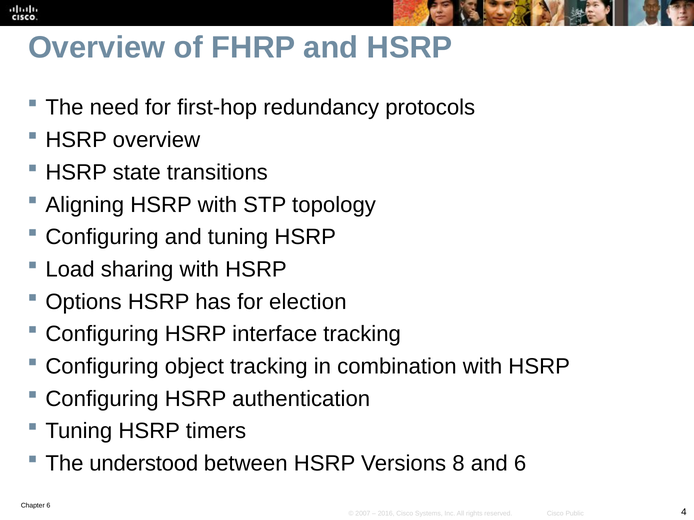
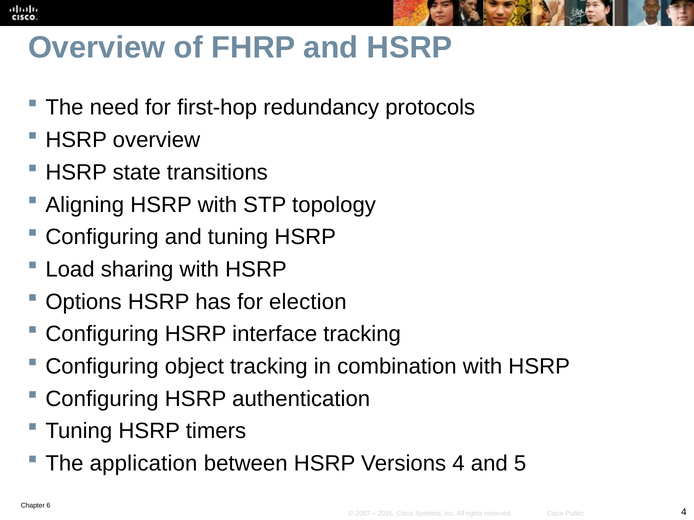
understood: understood -> application
Versions 8: 8 -> 4
and 6: 6 -> 5
